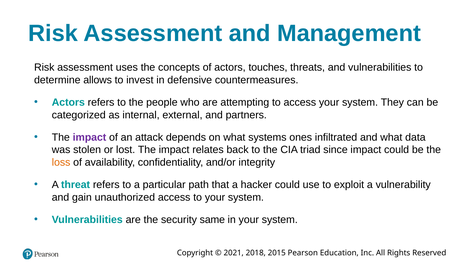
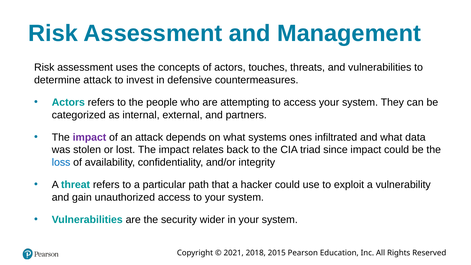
determine allows: allows -> attack
loss colour: orange -> blue
same: same -> wider
